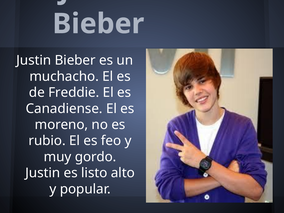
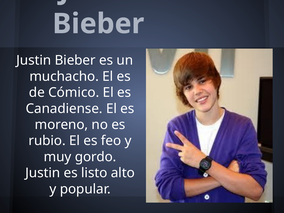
Freddie: Freddie -> Cómico
